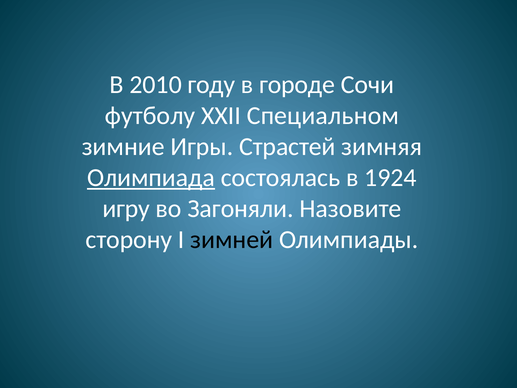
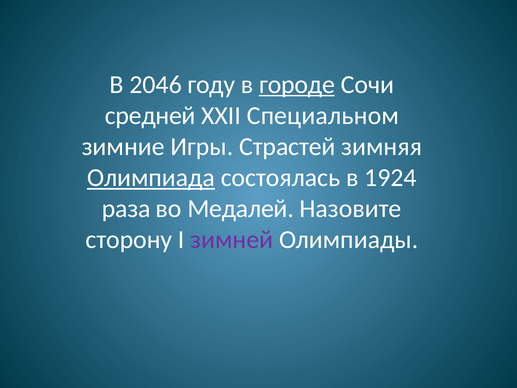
2010: 2010 -> 2046
городе underline: none -> present
футболу: футболу -> средней
игру: игру -> раза
Загоняли: Загоняли -> Медалей
зимней colour: black -> purple
